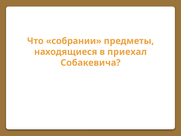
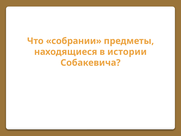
приехал: приехал -> истории
